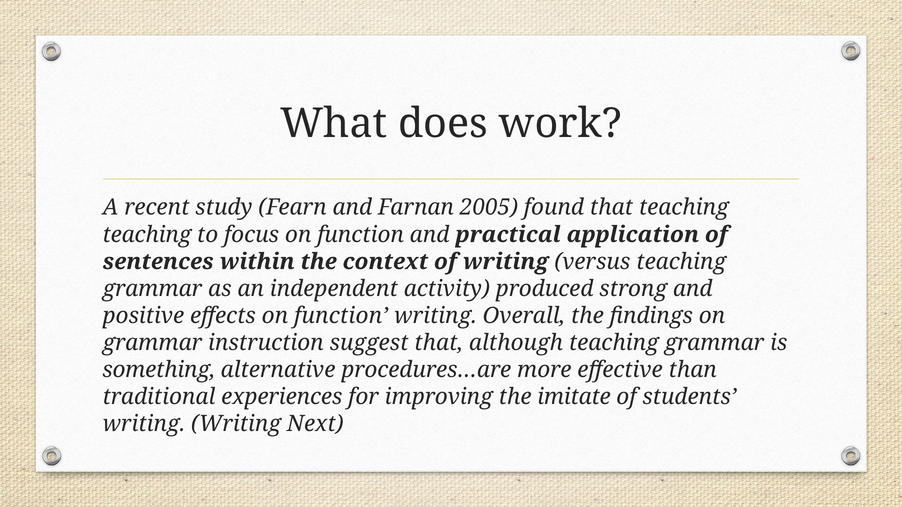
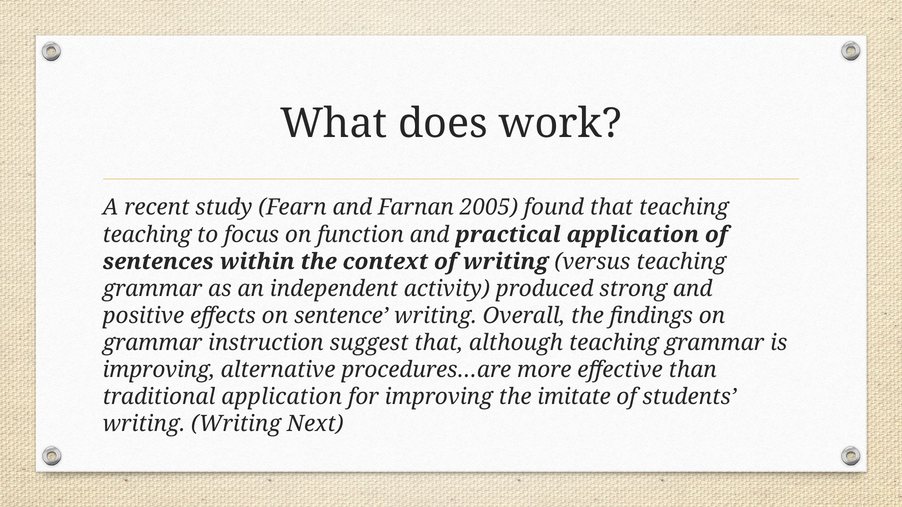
effects on function: function -> sentence
something at (159, 370): something -> improving
traditional experiences: experiences -> application
